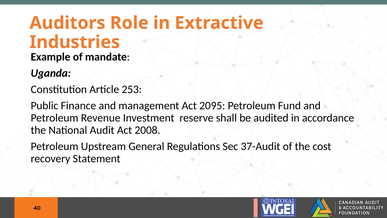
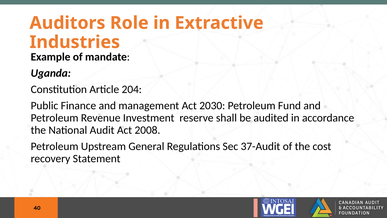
253: 253 -> 204
2095: 2095 -> 2030
